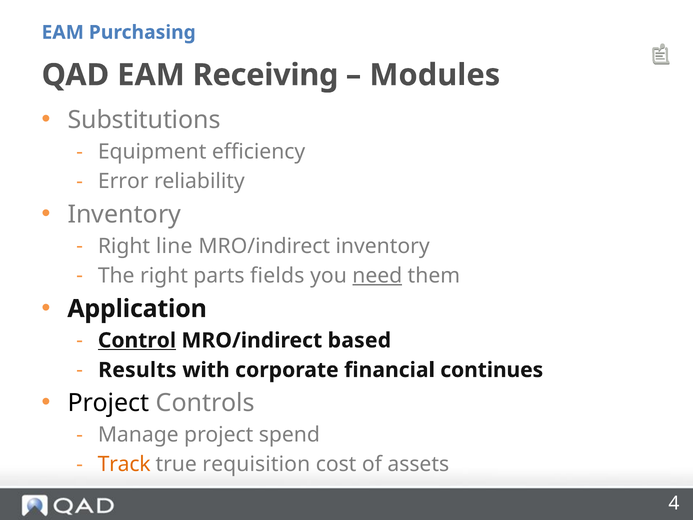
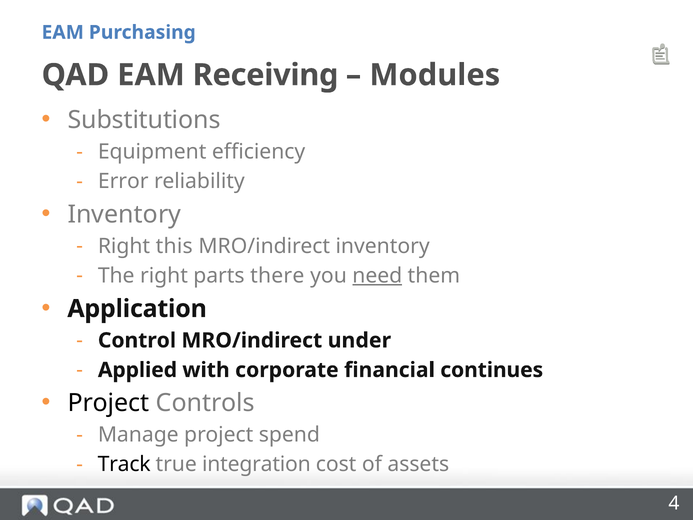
line: line -> this
fields: fields -> there
Control underline: present -> none
based: based -> under
Results: Results -> Applied
Track colour: orange -> black
requisition: requisition -> integration
